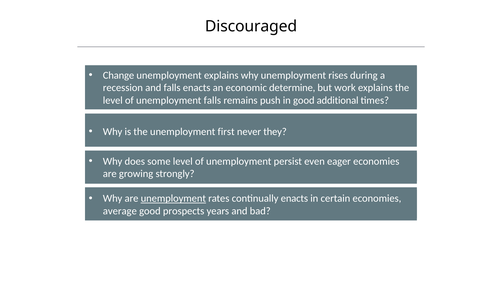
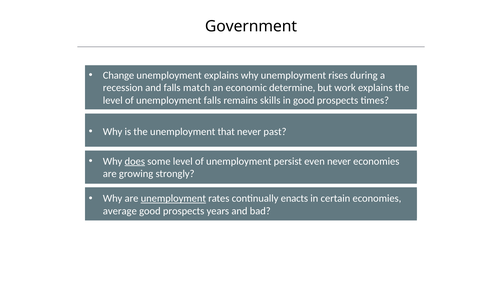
Discouraged: Discouraged -> Government
falls enacts: enacts -> match
push: push -> skills
in good additional: additional -> prospects
first: first -> that
they: they -> past
does underline: none -> present
even eager: eager -> never
